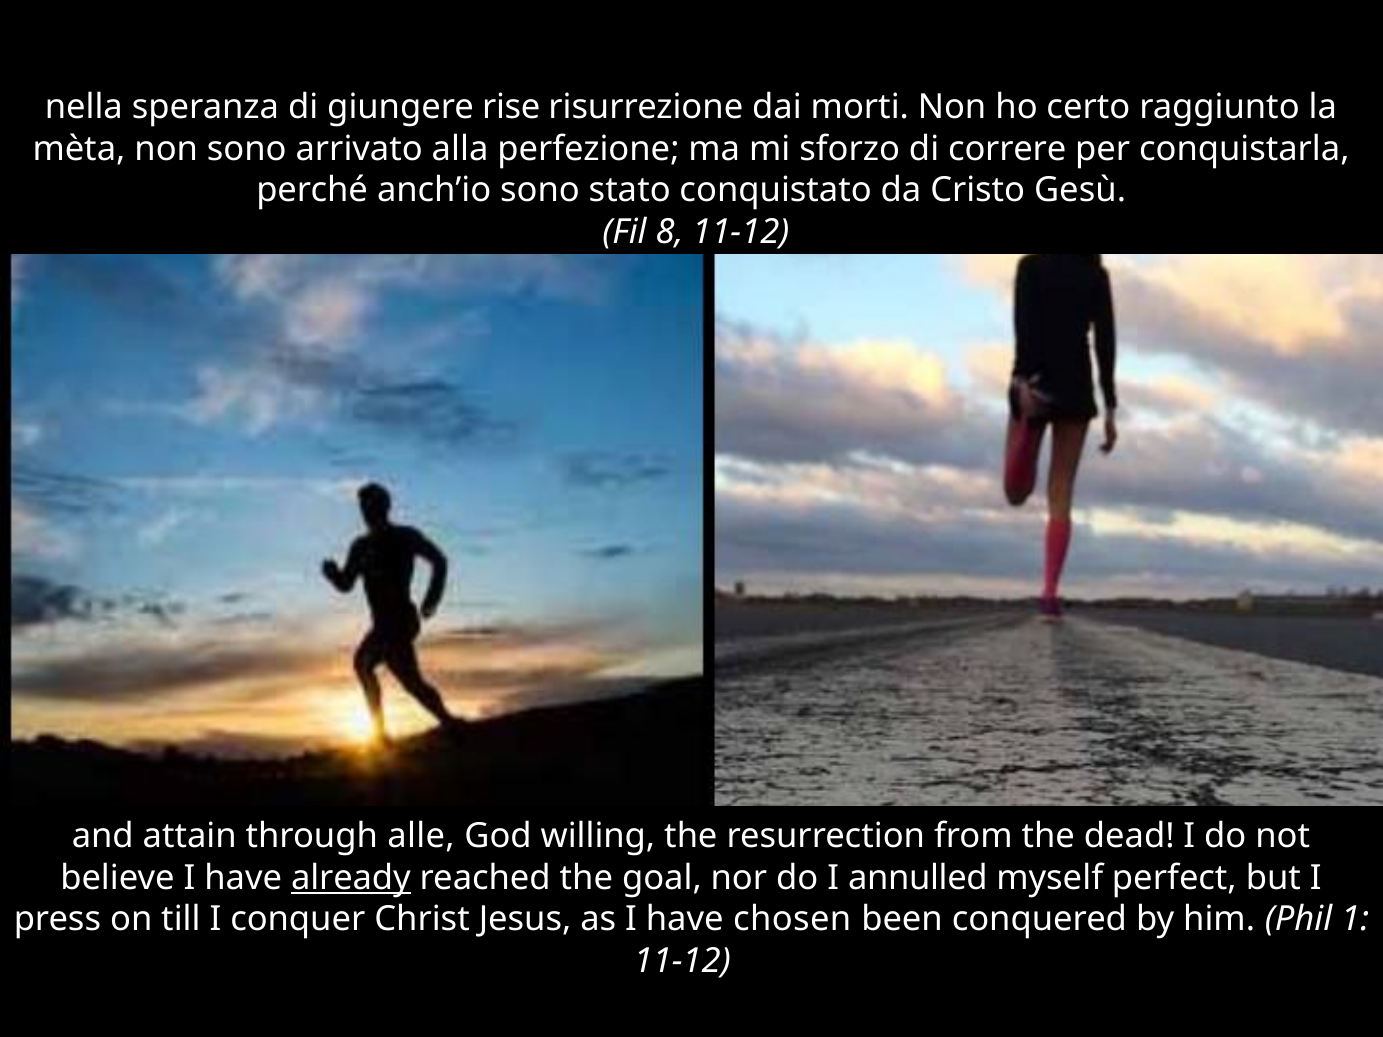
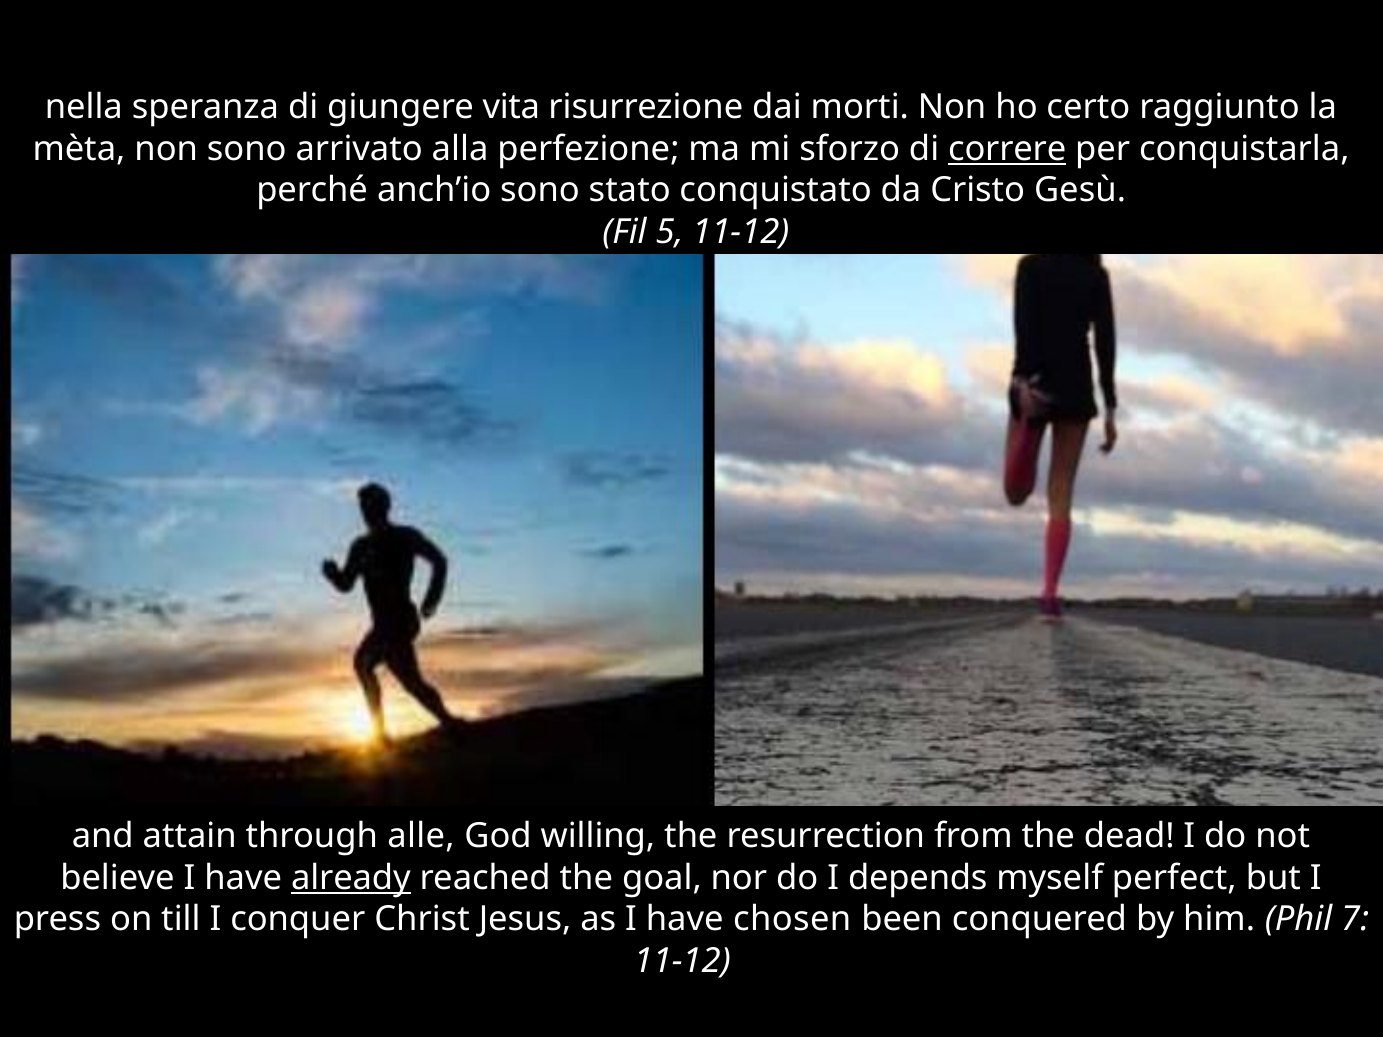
rise: rise -> vita
correre underline: none -> present
8: 8 -> 5
annulled: annulled -> depends
1: 1 -> 7
